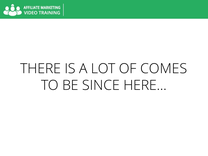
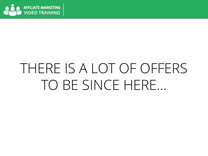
COMES: COMES -> OFFERS
